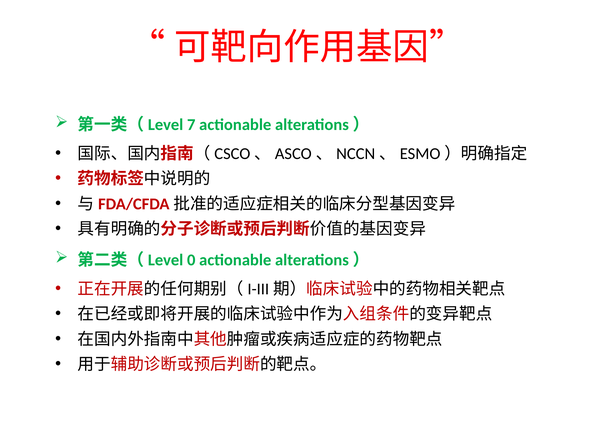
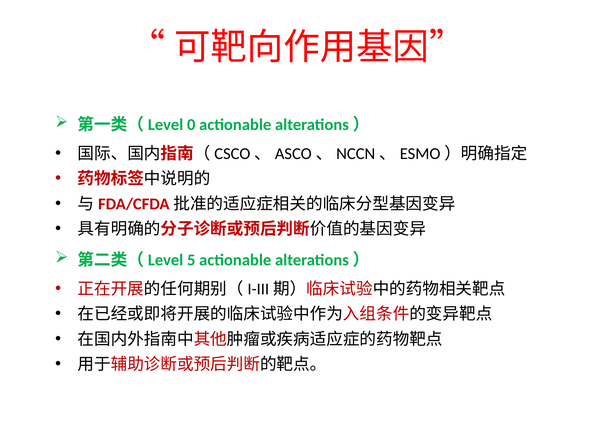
7: 7 -> 0
0: 0 -> 5
